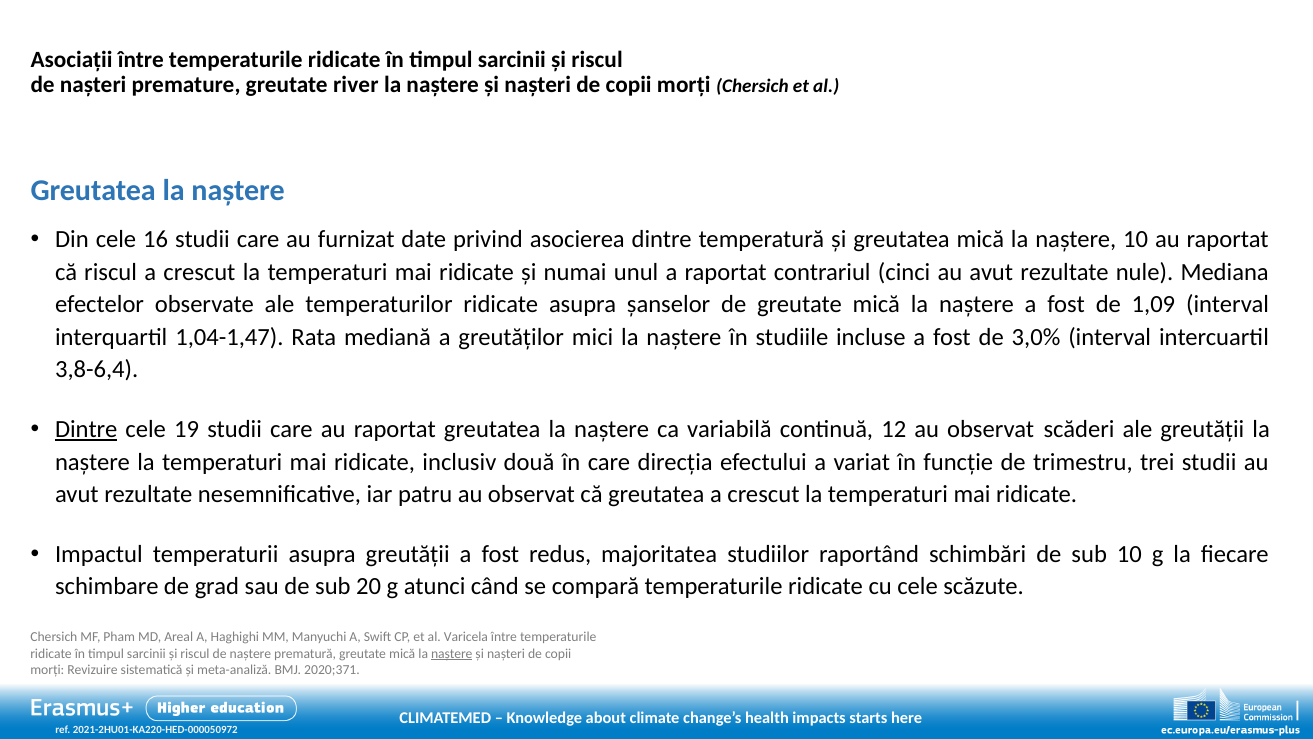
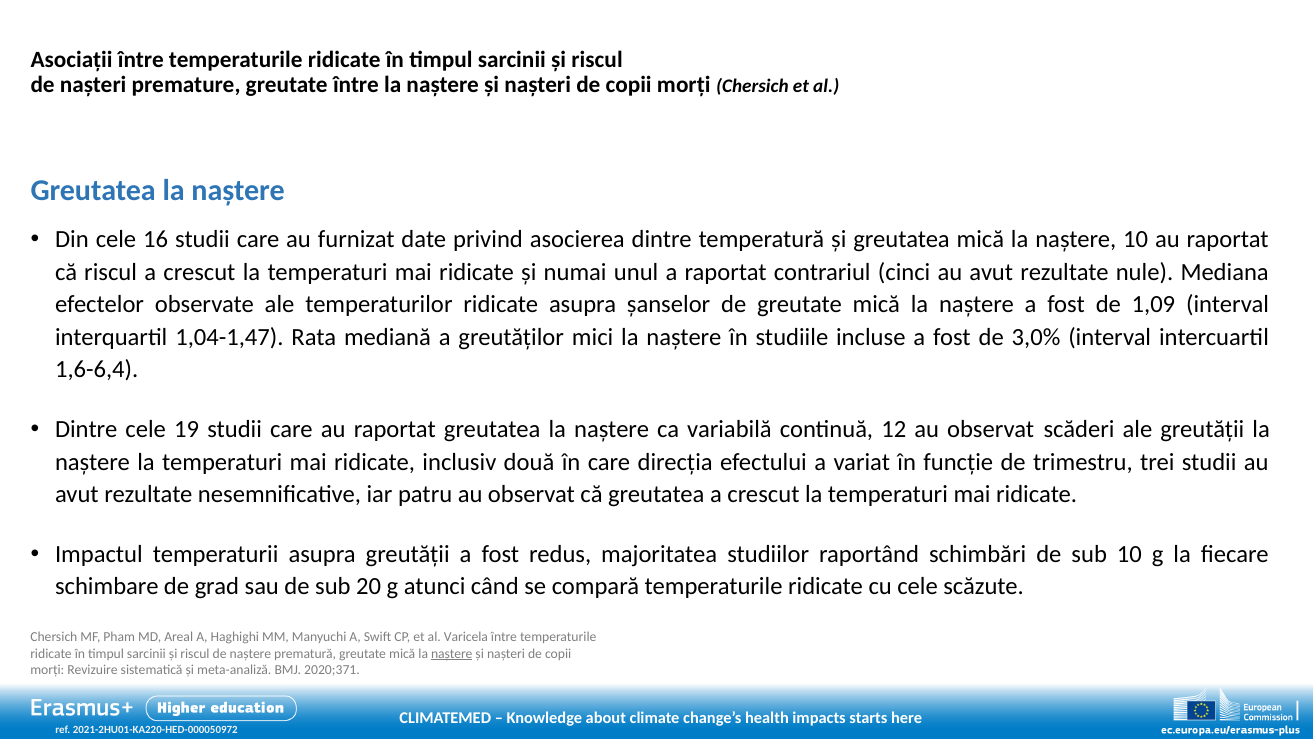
greutate river: river -> între
3,8-6,4: 3,8-6,4 -> 1,6-6,4
Dintre at (86, 429) underline: present -> none
